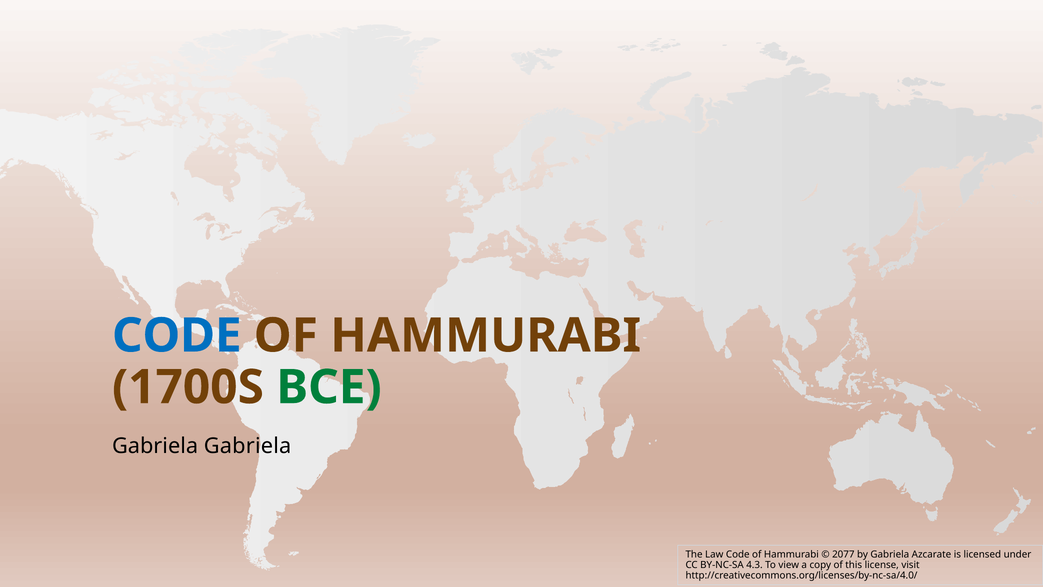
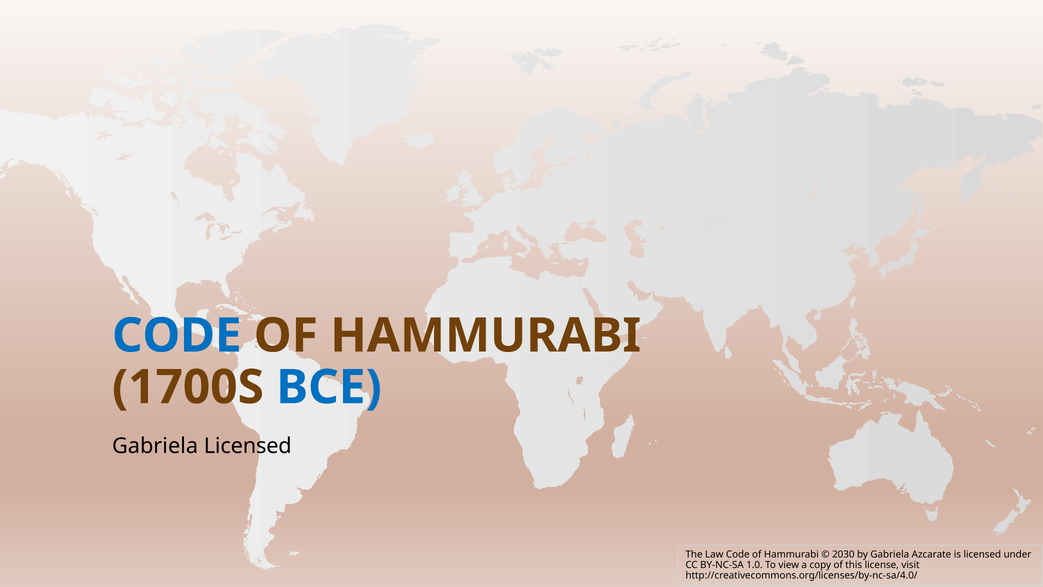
BCE colour: green -> blue
Gabriela Gabriela: Gabriela -> Licensed
2077: 2077 -> 2030
4.3: 4.3 -> 1.0
